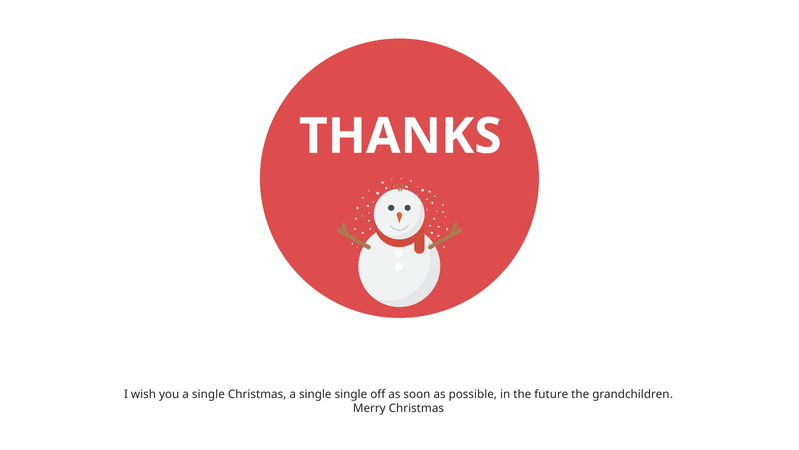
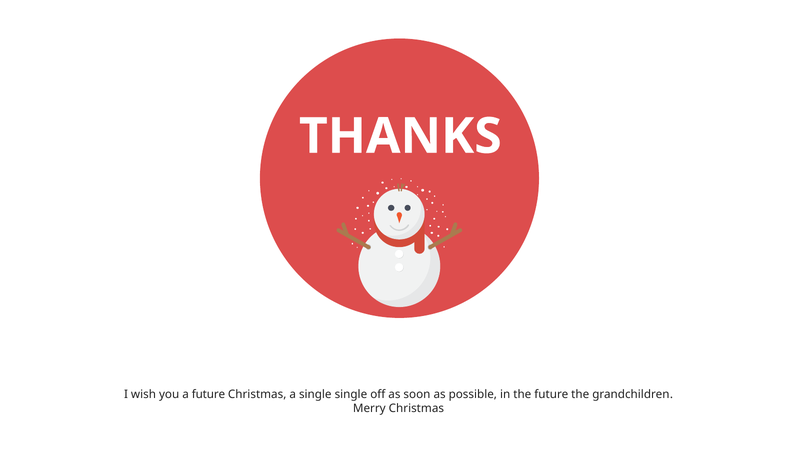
you a single: single -> future
